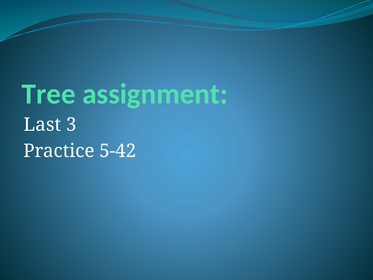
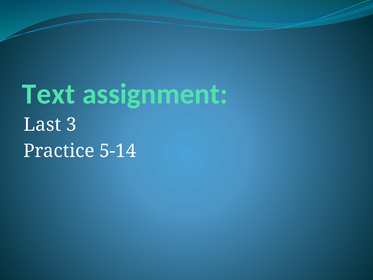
Tree: Tree -> Text
5-42: 5-42 -> 5-14
